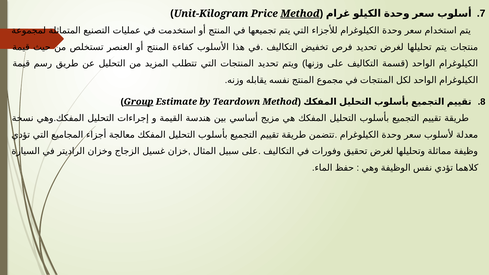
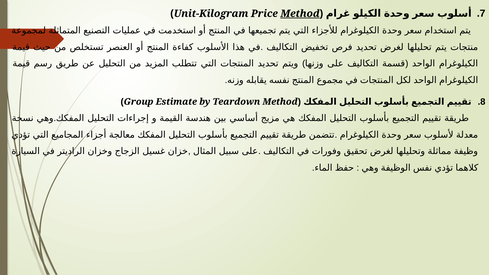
Group underline: present -> none
